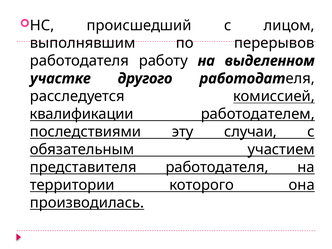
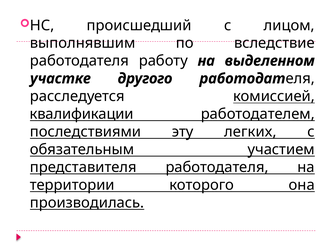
перерывов: перерывов -> вследствие
случаи: случаи -> легких
